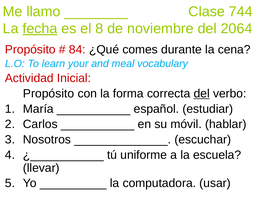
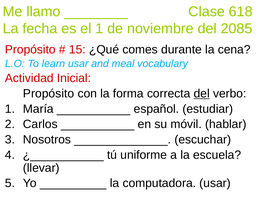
744: 744 -> 618
fecha underline: present -> none
el 8: 8 -> 1
2064: 2064 -> 2085
84: 84 -> 15
learn your: your -> usar
